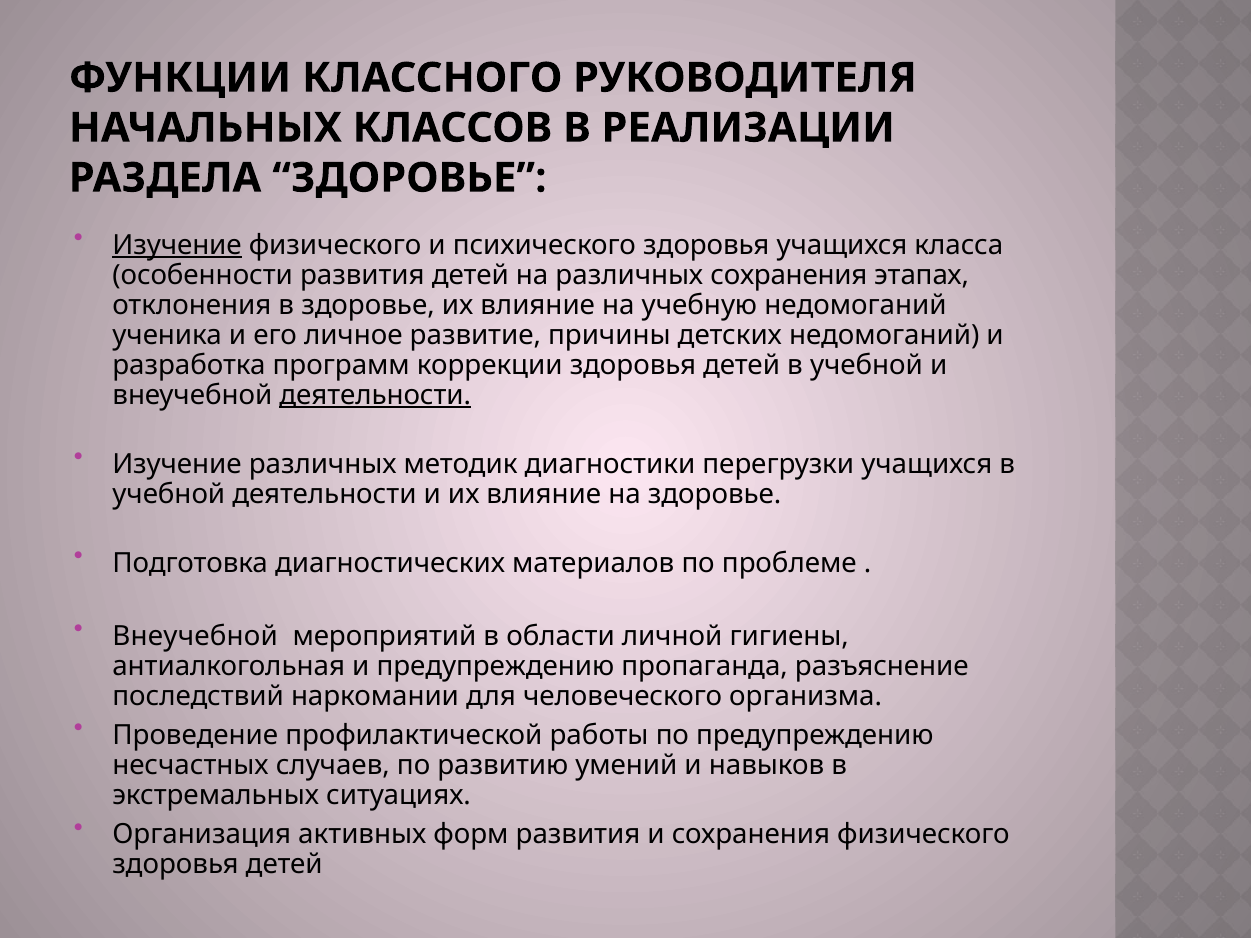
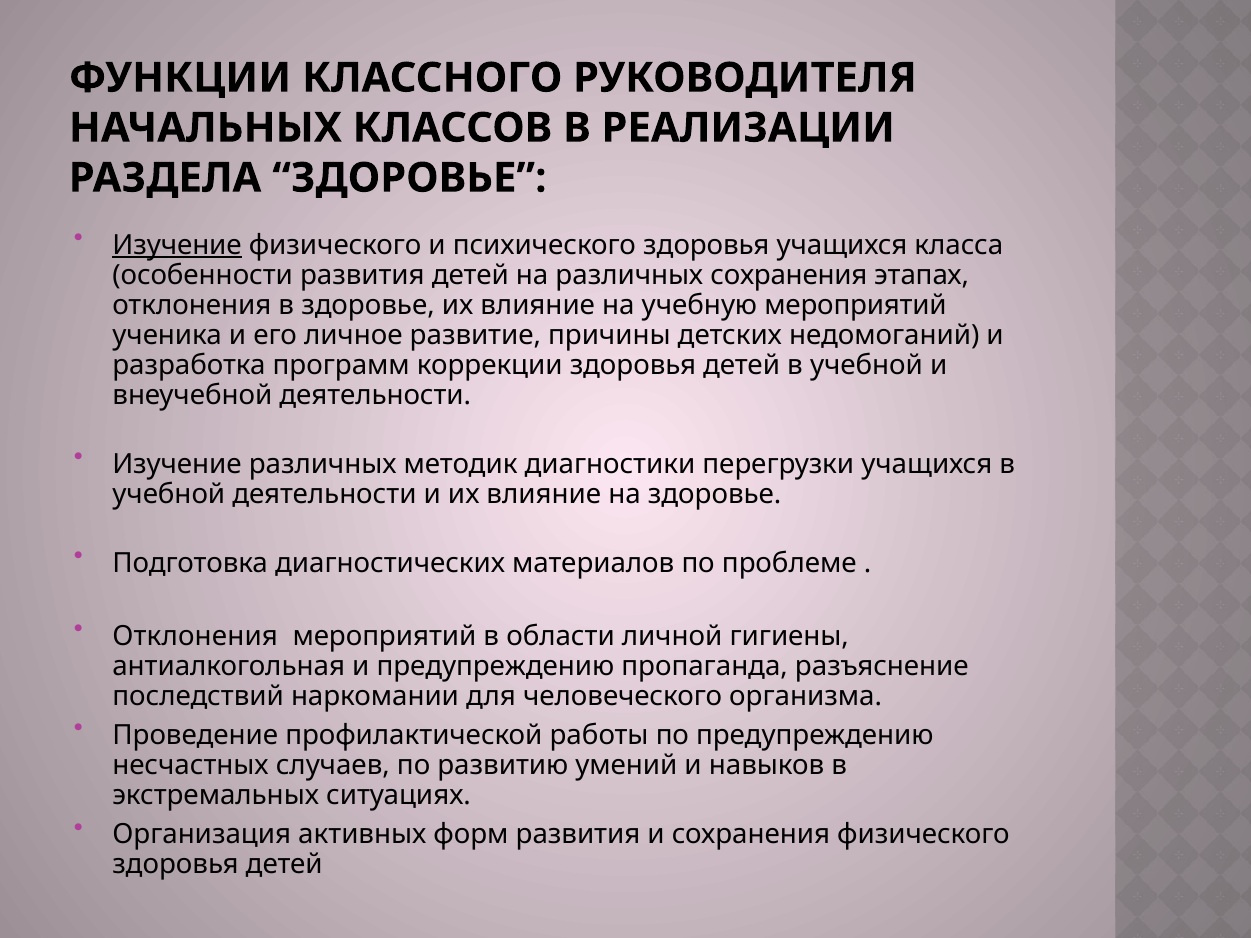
учебную недомоганий: недомоганий -> мероприятий
деятельности at (375, 395) underline: present -> none
Внеучебной at (195, 636): Внеучебной -> Отклонения
